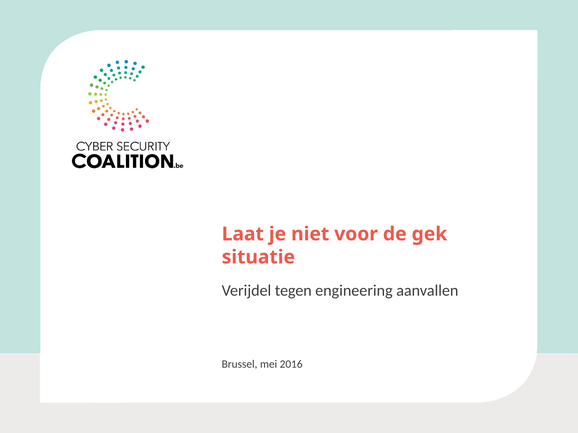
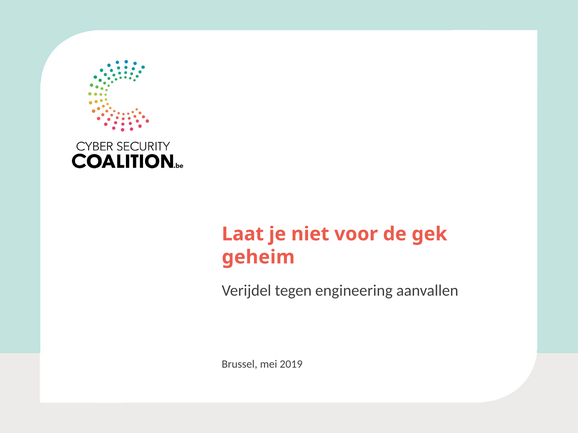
situatie: situatie -> geheim
2016: 2016 -> 2019
